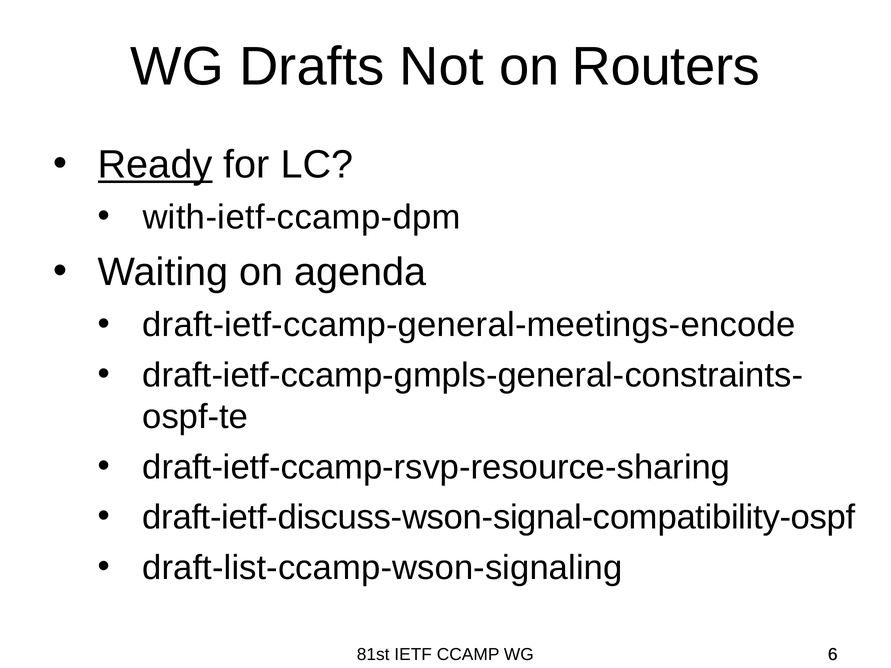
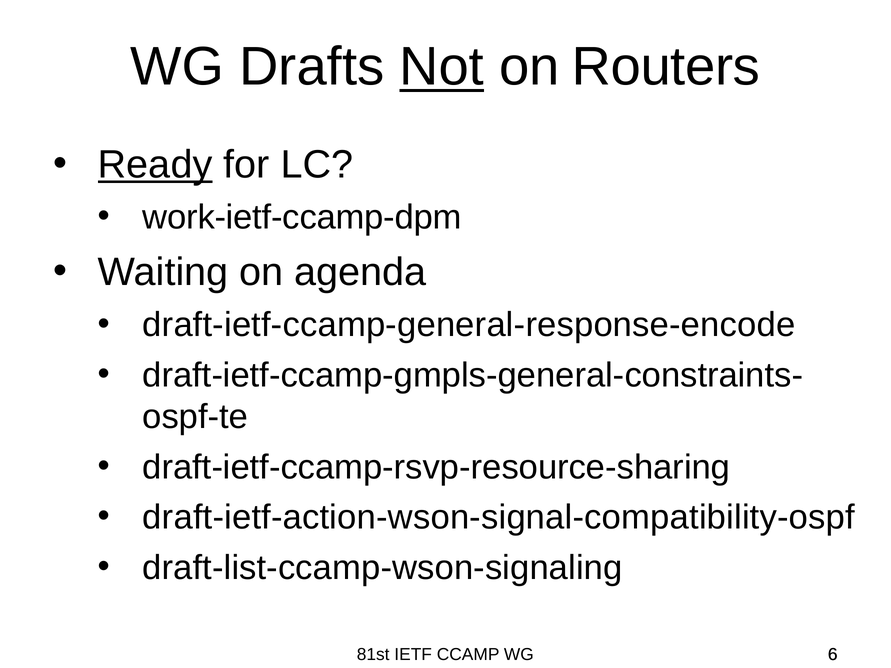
Not underline: none -> present
with-ietf-ccamp-dpm: with-ietf-ccamp-dpm -> work-ietf-ccamp-dpm
draft-ietf-ccamp-general-meetings-encode: draft-ietf-ccamp-general-meetings-encode -> draft-ietf-ccamp-general-response-encode
draft-ietf-discuss-wson-signal-compatibility-ospf: draft-ietf-discuss-wson-signal-compatibility-ospf -> draft-ietf-action-wson-signal-compatibility-ospf
